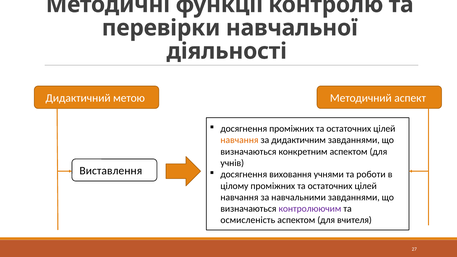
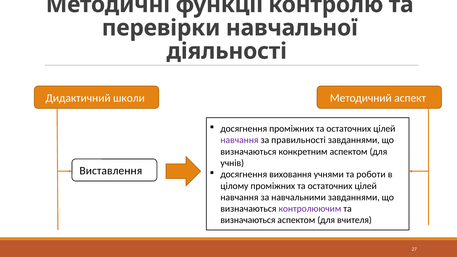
метою: метою -> школи
навчання at (239, 140) colour: orange -> purple
дидактичним: дидактичним -> правильності
осмисленість at (248, 220): осмисленість -> визначаються
